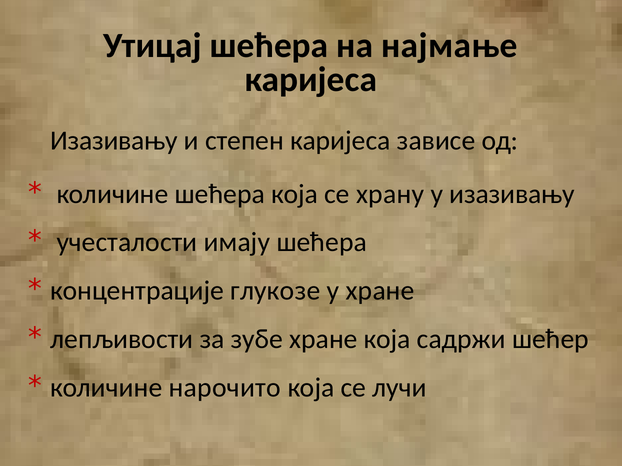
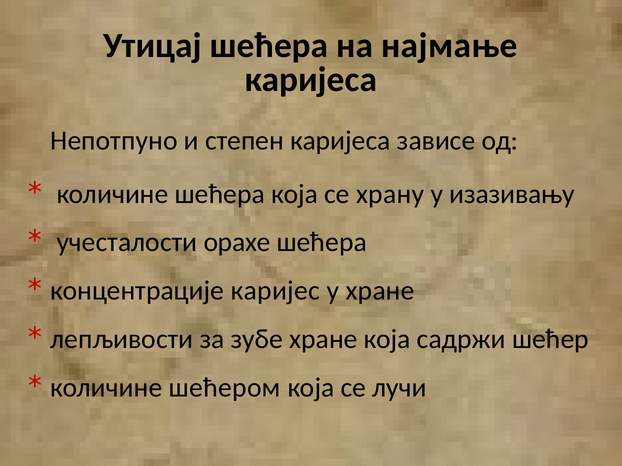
Изазивању at (114, 141): Изазивању -> Непотпуно
имају: имају -> орахе
глукозе: глукозе -> каријес
нарочито: нарочито -> шећером
